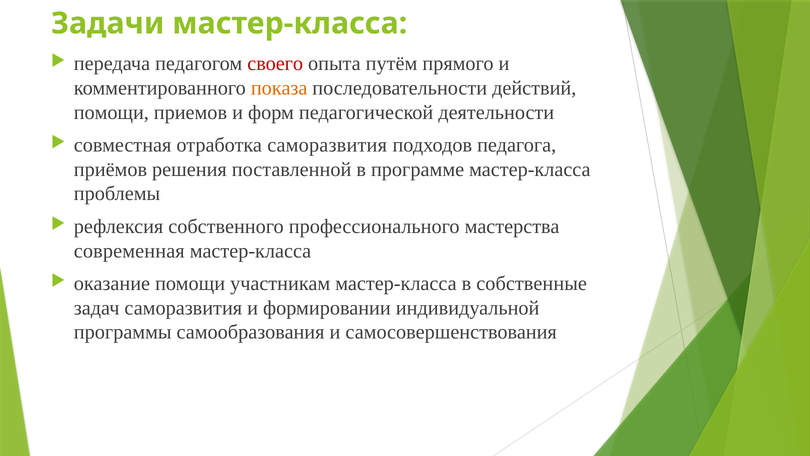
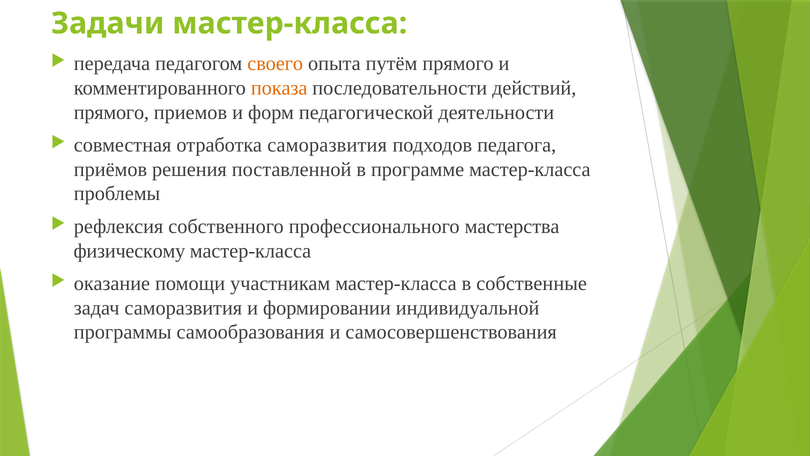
своего colour: red -> orange
помощи at (111, 112): помощи -> прямого
современная: современная -> физическому
